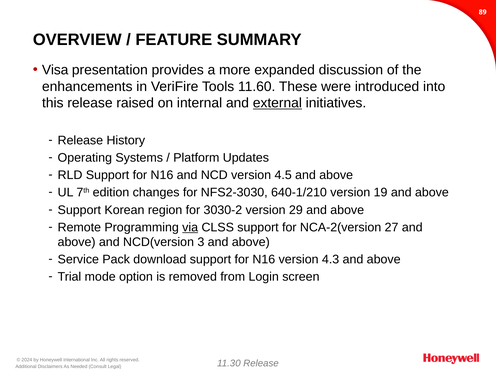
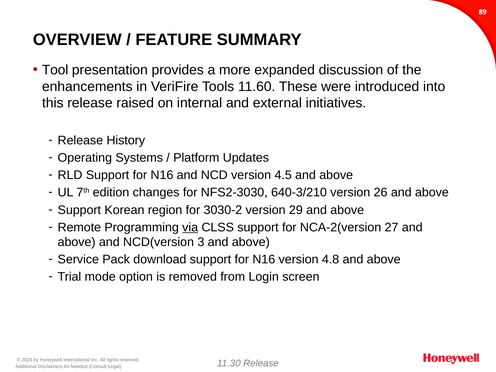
Visa: Visa -> Tool
external underline: present -> none
640-1/210: 640-1/210 -> 640-3/210
19: 19 -> 26
4.3: 4.3 -> 4.8
